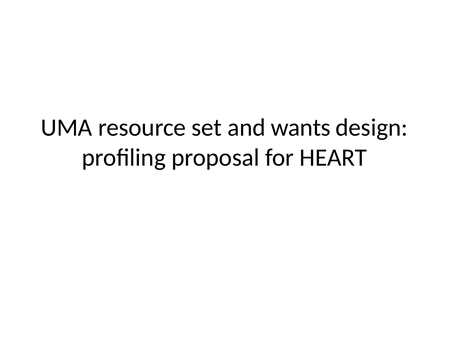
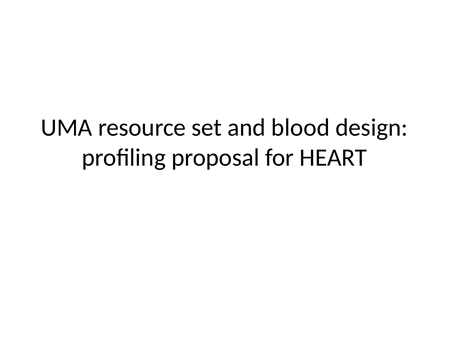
wants: wants -> blood
